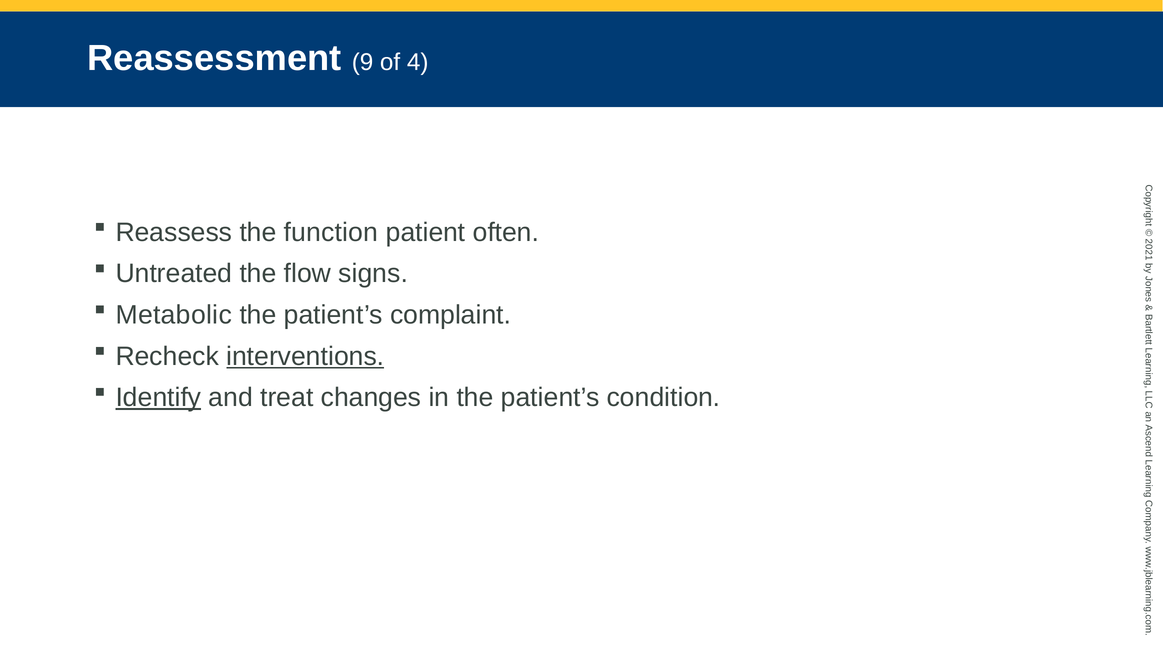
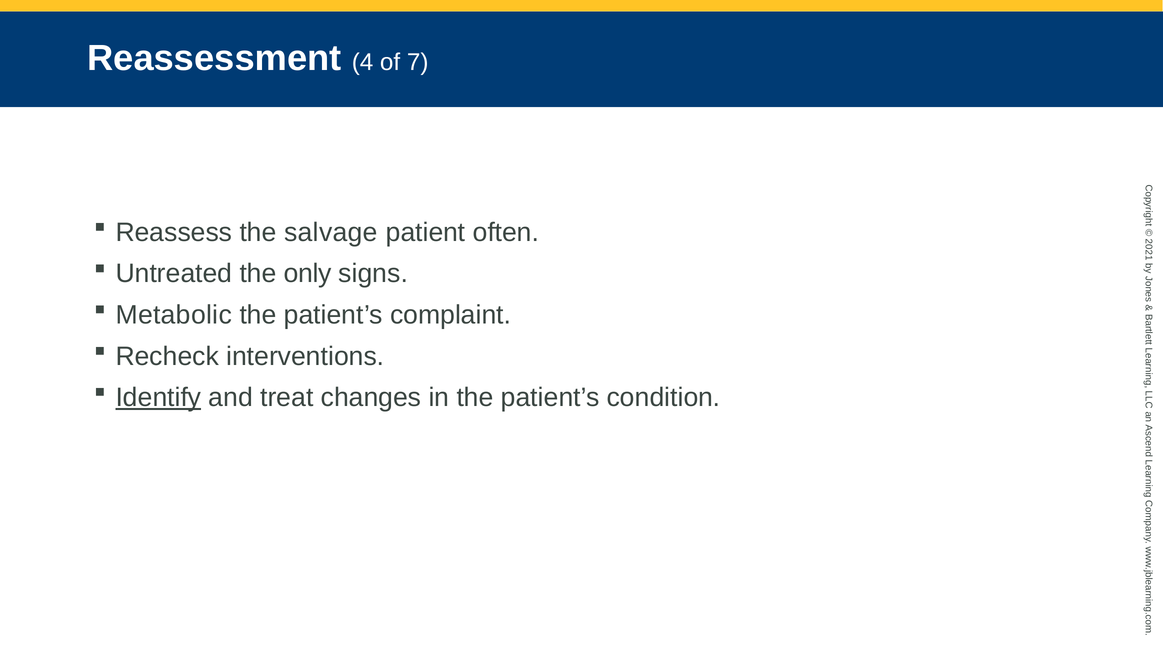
9: 9 -> 4
4: 4 -> 7
function: function -> salvage
flow: flow -> only
interventions underline: present -> none
